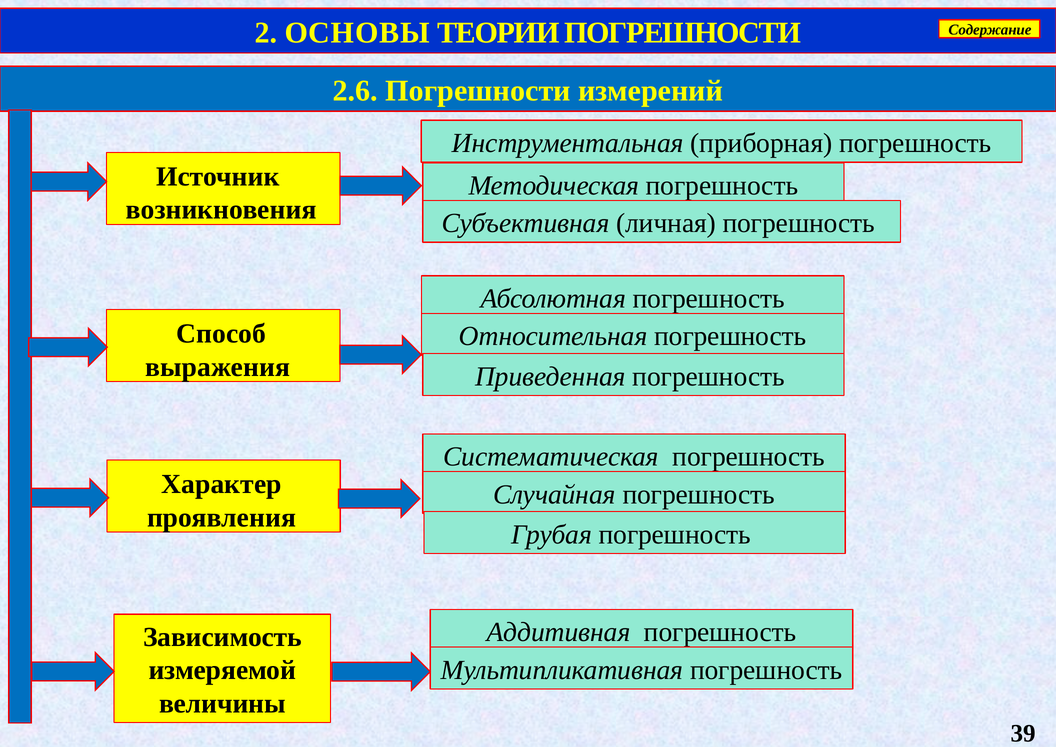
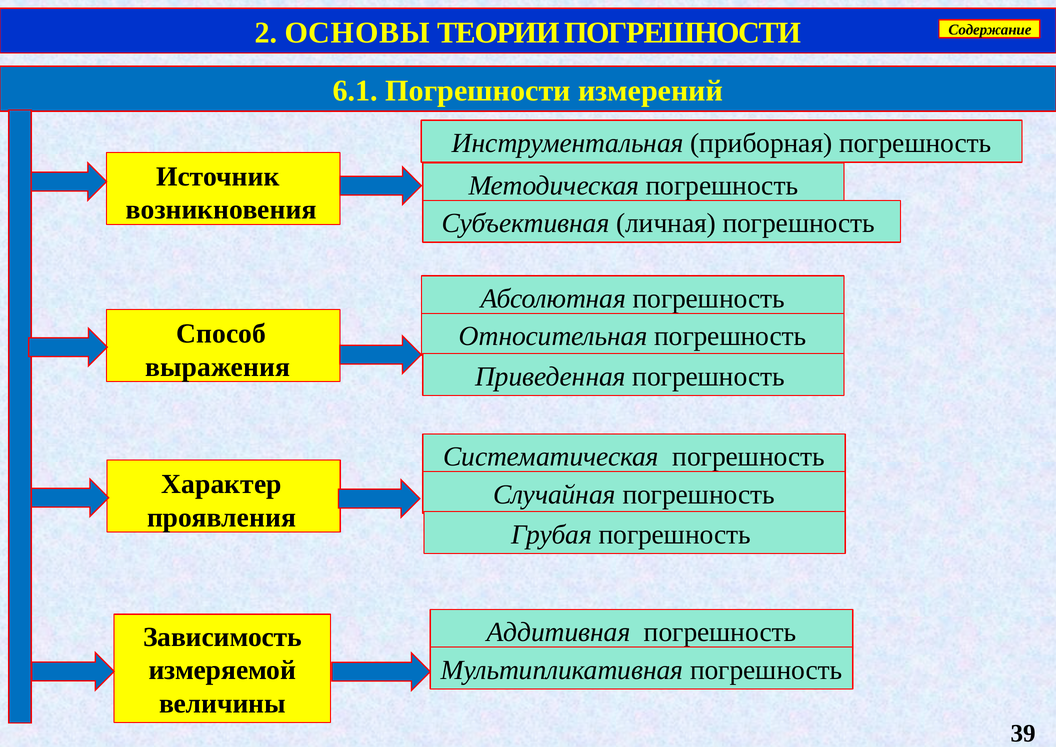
2.6: 2.6 -> 6.1
